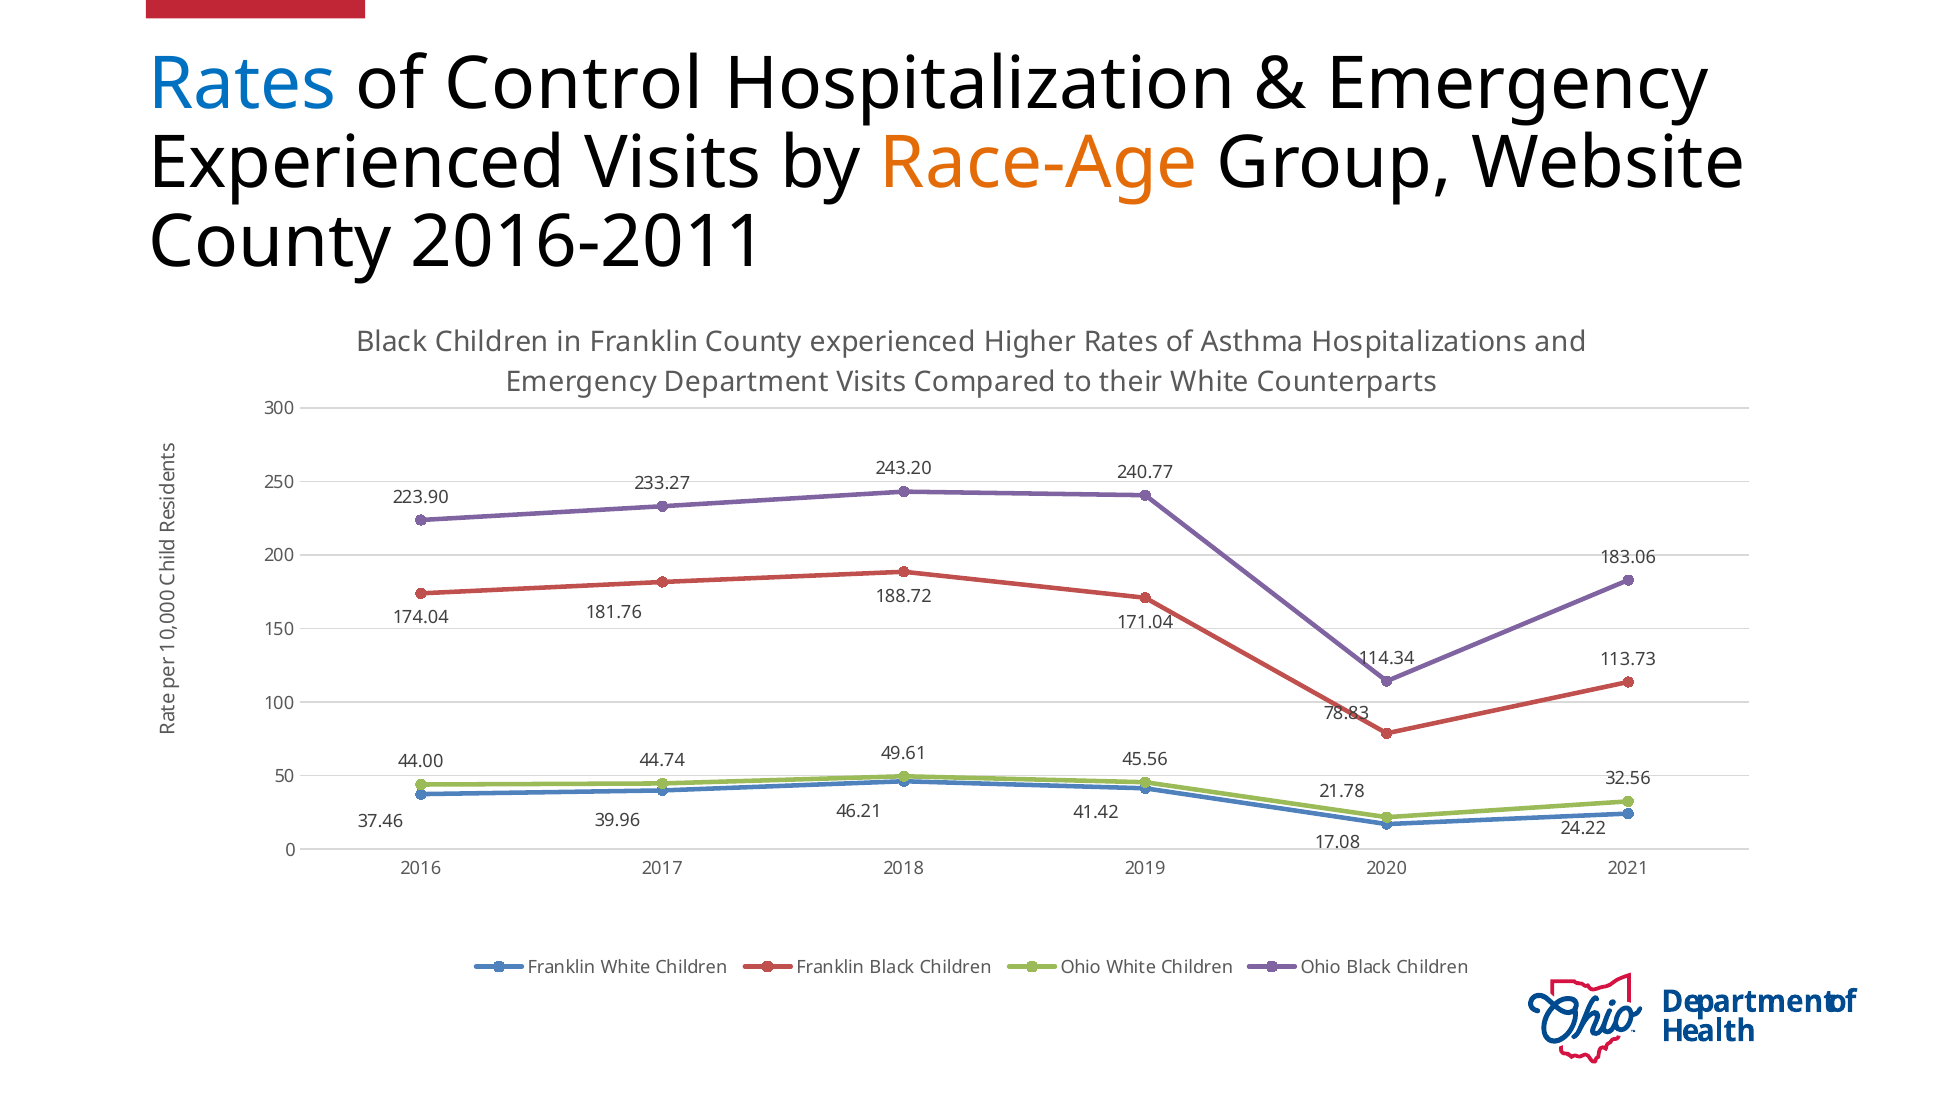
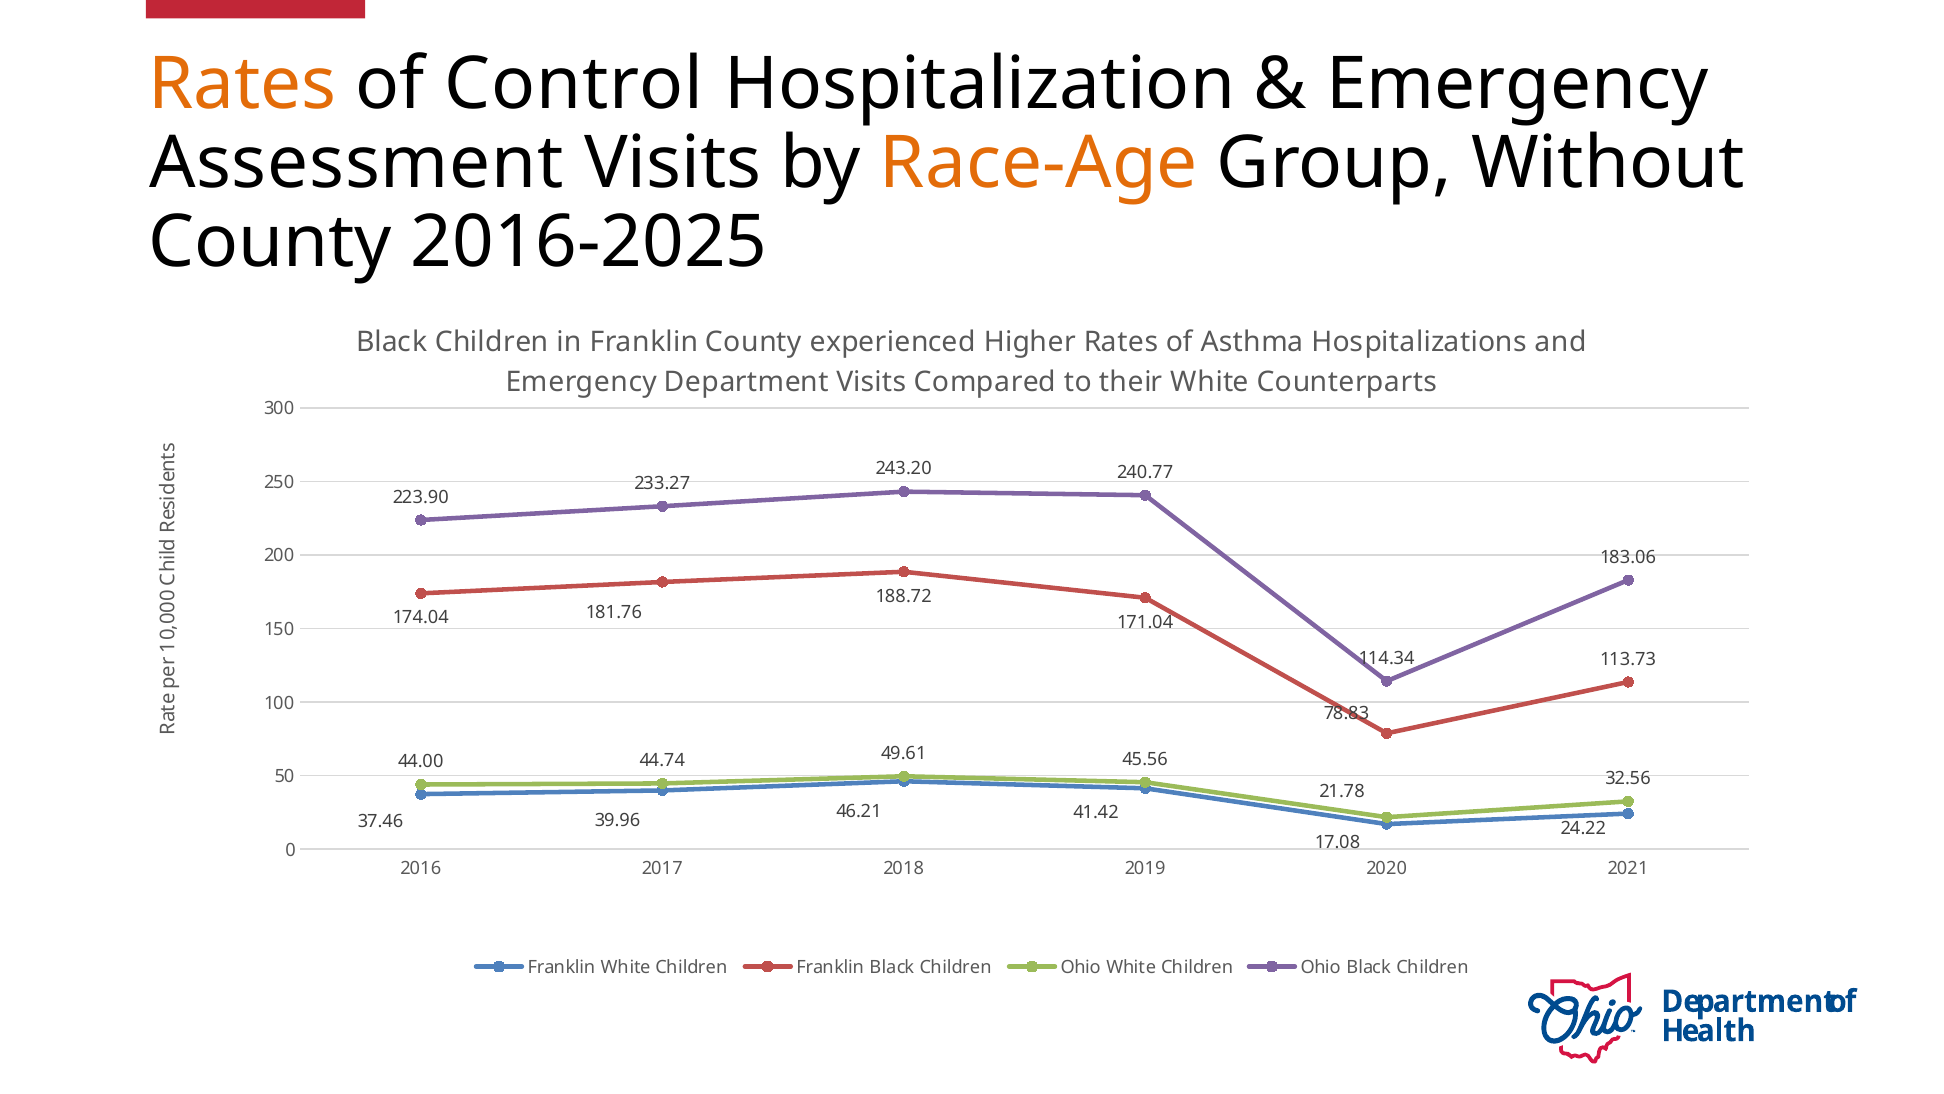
Rates at (242, 85) colour: blue -> orange
Experienced at (357, 163): Experienced -> Assessment
Website: Website -> Without
2016-2011: 2016-2011 -> 2016-2025
